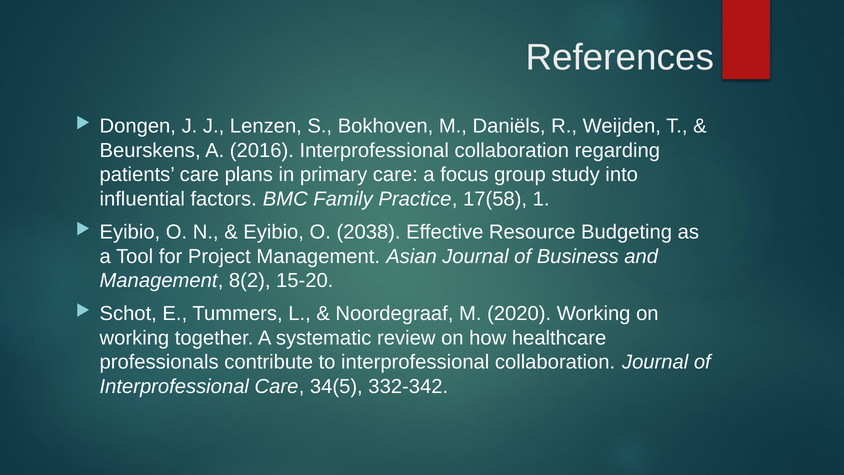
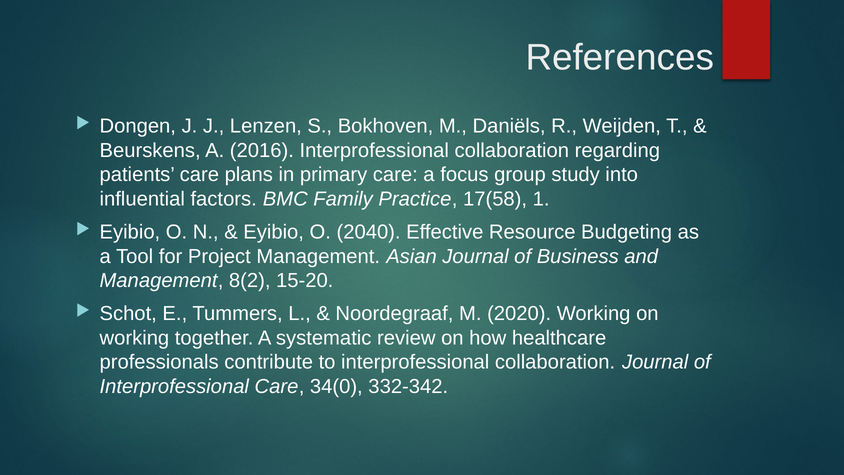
2038: 2038 -> 2040
34(5: 34(5 -> 34(0
